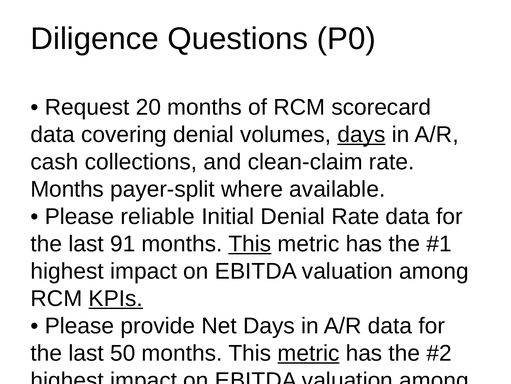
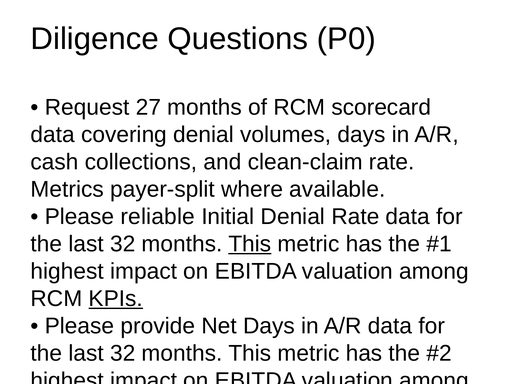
20: 20 -> 27
days at (361, 134) underline: present -> none
Months at (67, 189): Months -> Metrics
91 at (123, 243): 91 -> 32
50 at (123, 352): 50 -> 32
metric at (308, 352) underline: present -> none
